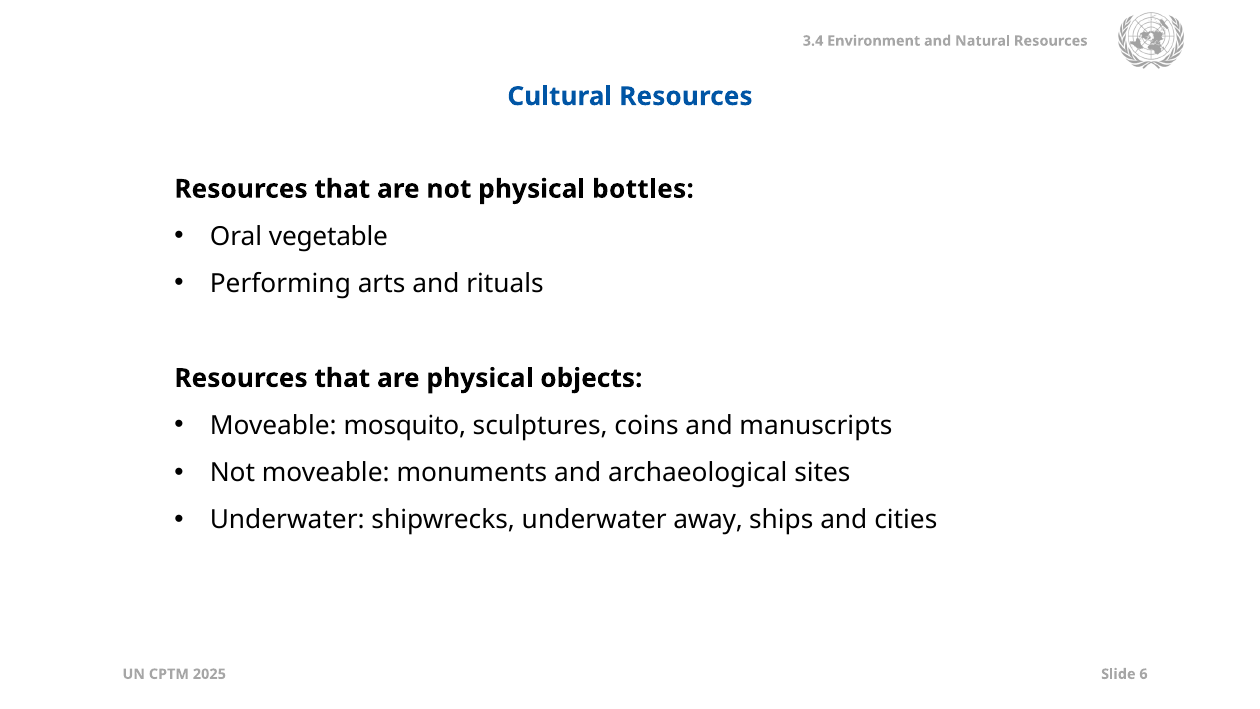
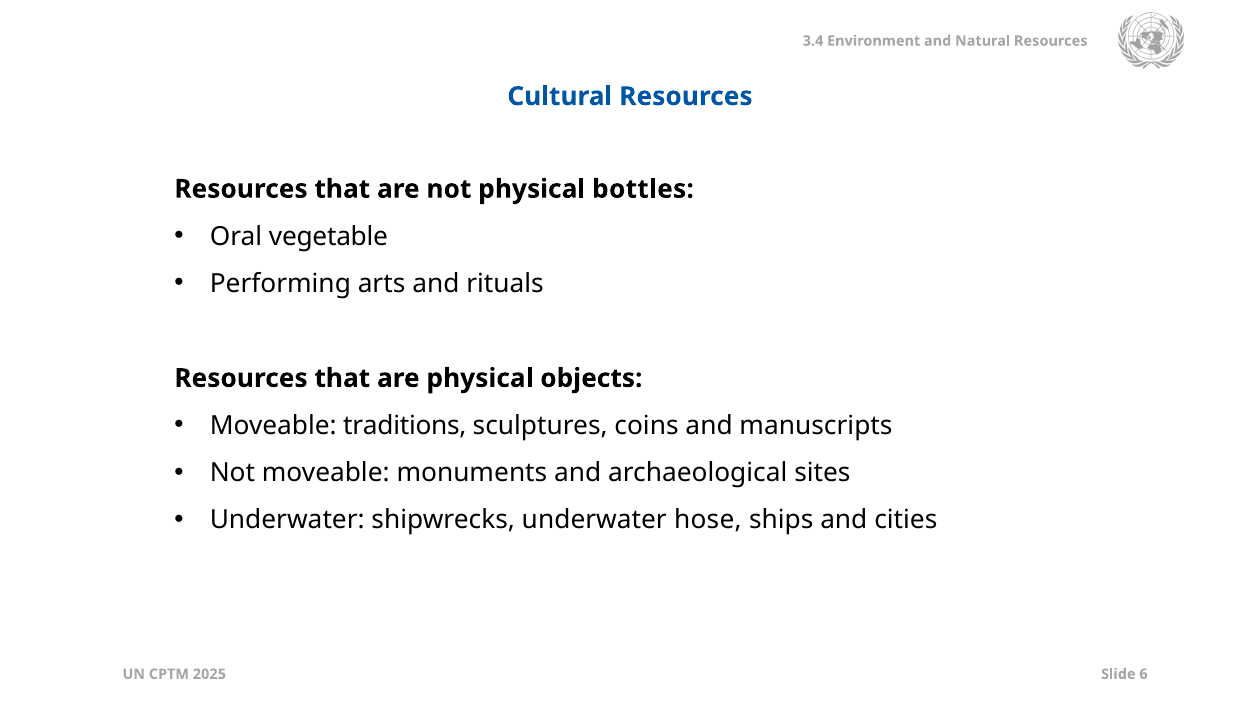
mosquito: mosquito -> traditions
away: away -> hose
